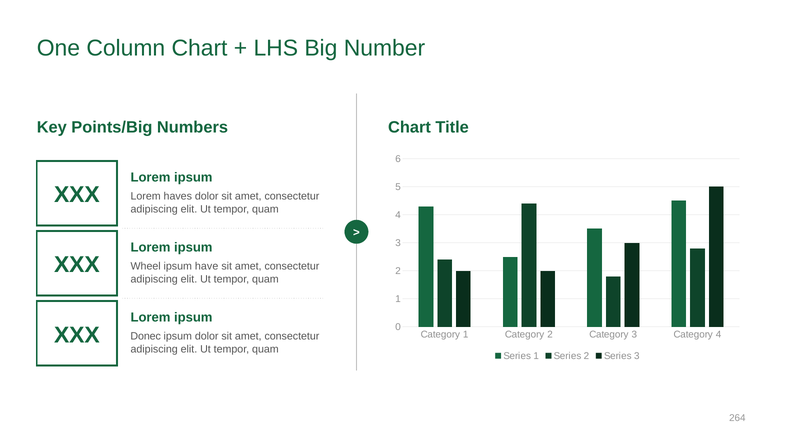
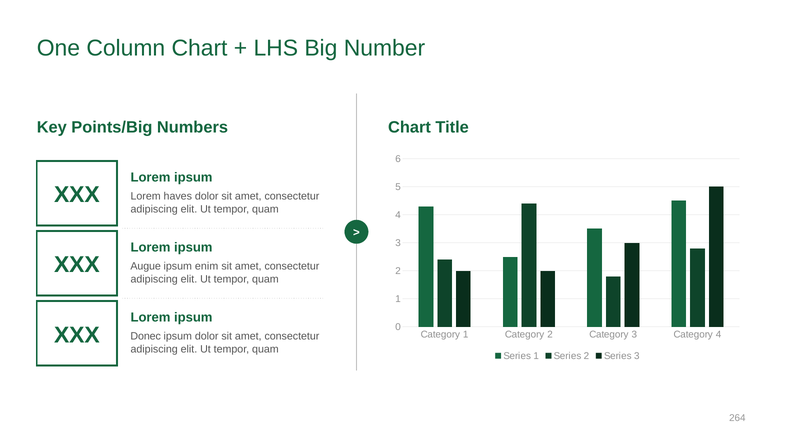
Wheel: Wheel -> Augue
have: have -> enim
